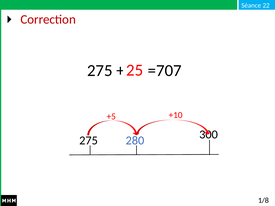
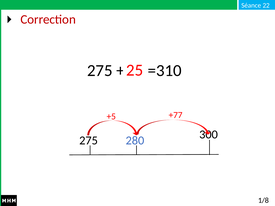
=707: =707 -> =310
+10: +10 -> +77
